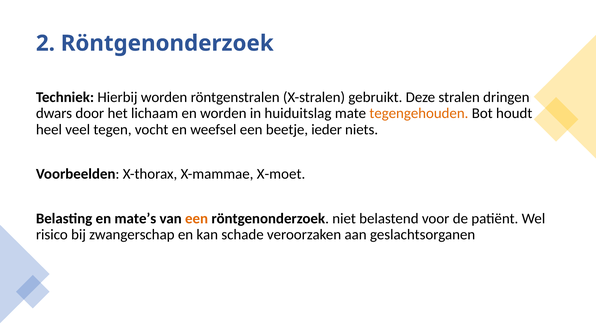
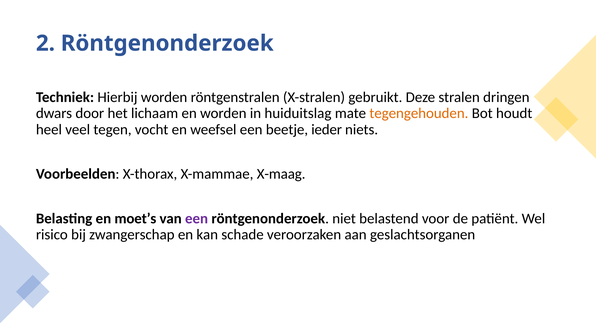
X-moet: X-moet -> X-maag
mate’s: mate’s -> moet’s
een at (197, 219) colour: orange -> purple
